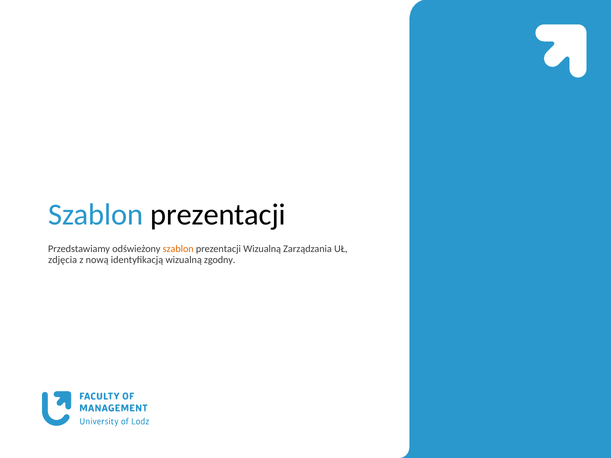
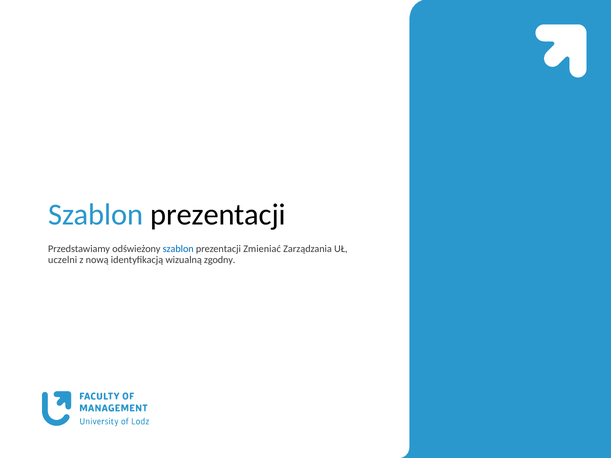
szablon at (178, 249) colour: orange -> blue
prezentacji Wizualną: Wizualną -> Zmieniać
zdjęcia: zdjęcia -> uczelni
